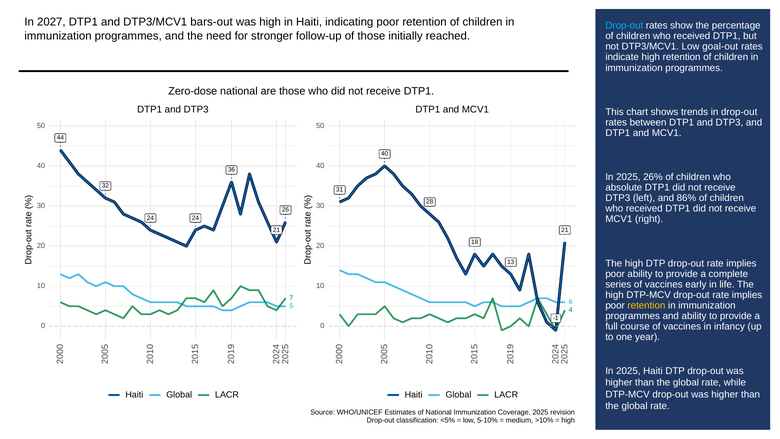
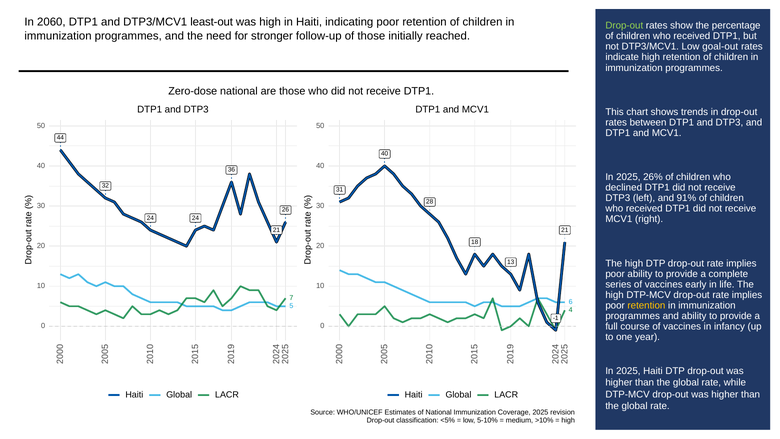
2027: 2027 -> 2060
bars-out: bars-out -> least-out
Drop-out at (624, 26) colour: light blue -> light green
absolute: absolute -> declined
86%: 86% -> 91%
